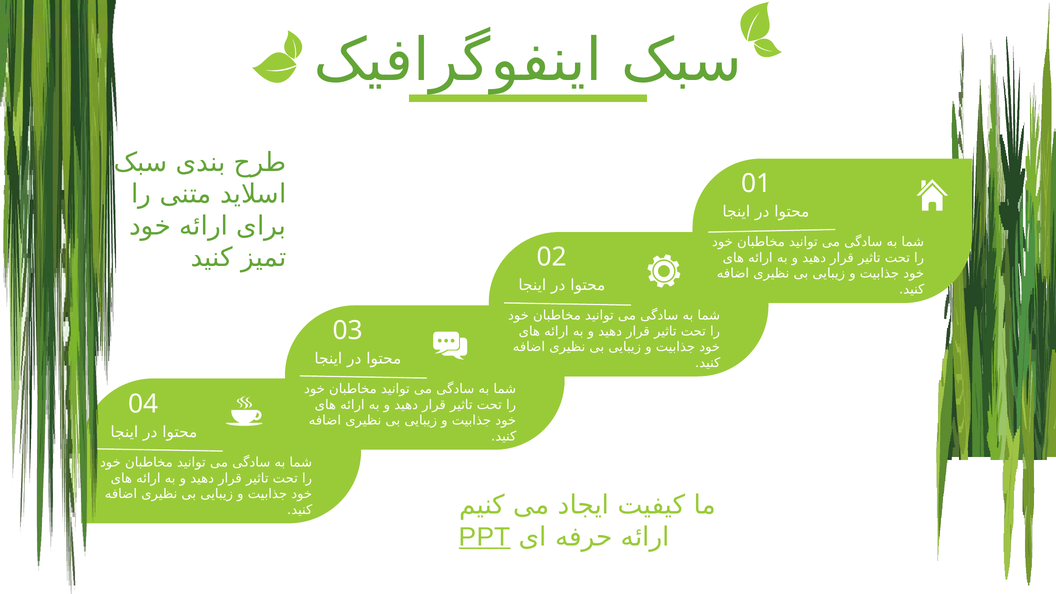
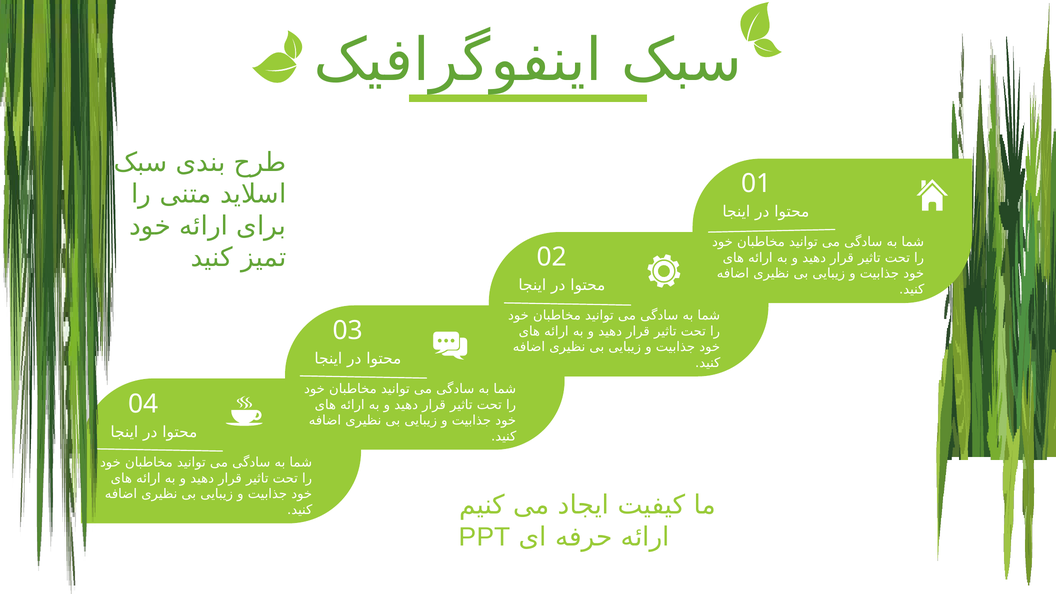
PPT underline: present -> none
